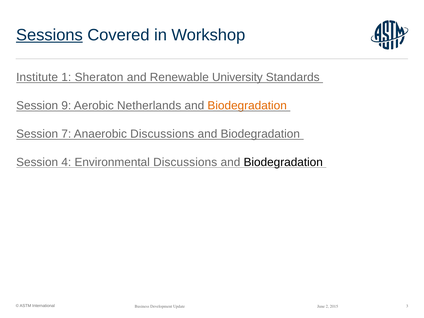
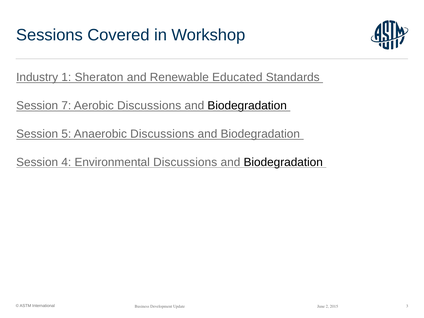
Sessions underline: present -> none
Institute: Institute -> Industry
University: University -> Educated
9: 9 -> 7
Aerobic Netherlands: Netherlands -> Discussions
Biodegradation at (247, 106) colour: orange -> black
7: 7 -> 5
